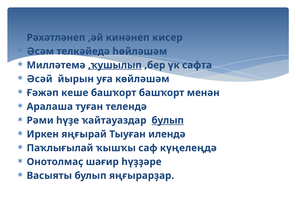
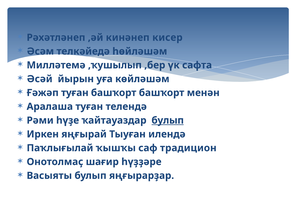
,ҡушылып underline: present -> none
Ғәжәп кеше: кеше -> туған
күңелеңдә: күңелеңдә -> традицион
